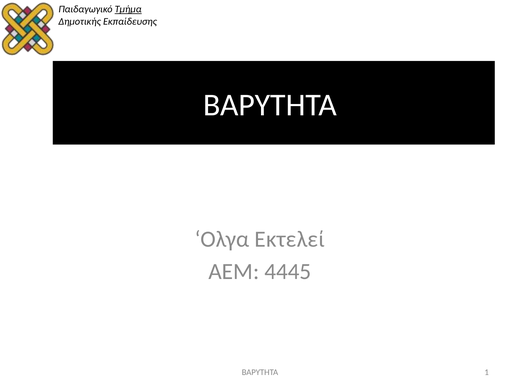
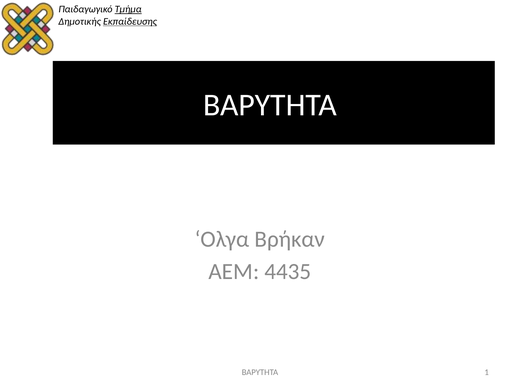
Εκπαίδευσης underline: none -> present
Εκτελεί: Εκτελεί -> Βρήκαν
4445: 4445 -> 4435
